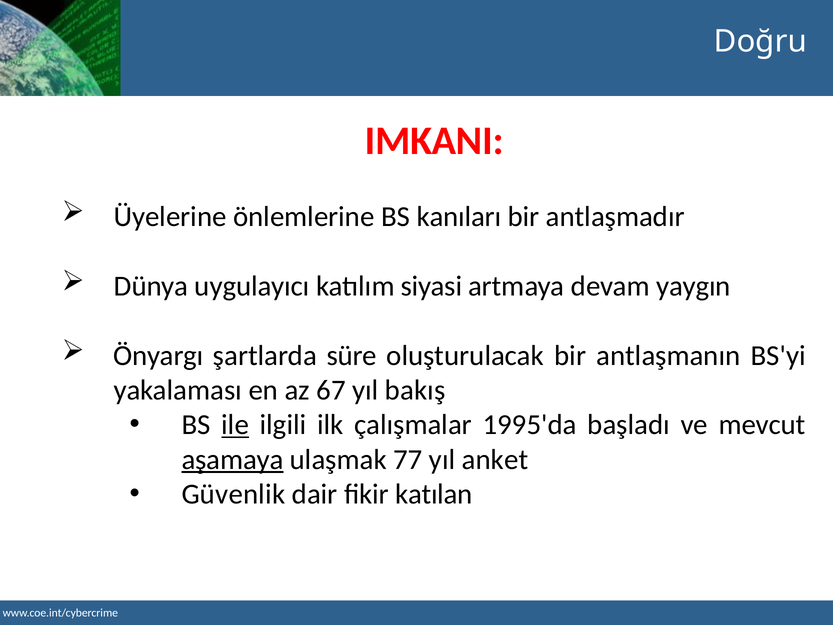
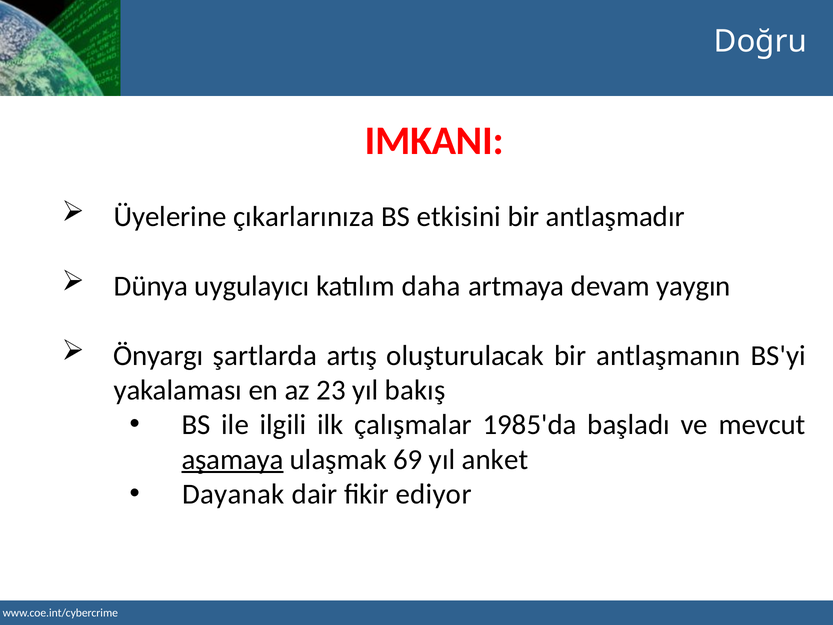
önlemlerine: önlemlerine -> çıkarlarınıza
kanıları: kanıları -> etkisini
siyasi: siyasi -> daha
süre: süre -> artış
67: 67 -> 23
ile underline: present -> none
1995'da: 1995'da -> 1985'da
77: 77 -> 69
Güvenlik: Güvenlik -> Dayanak
katılan: katılan -> ediyor
